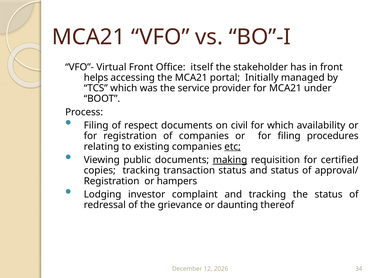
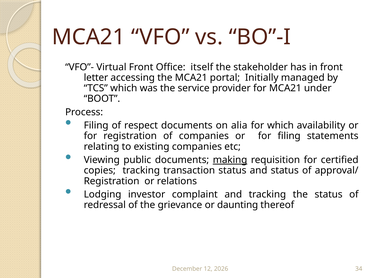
helps: helps -> letter
civil: civil -> alia
procedures: procedures -> statements
etc underline: present -> none
hampers: hampers -> relations
